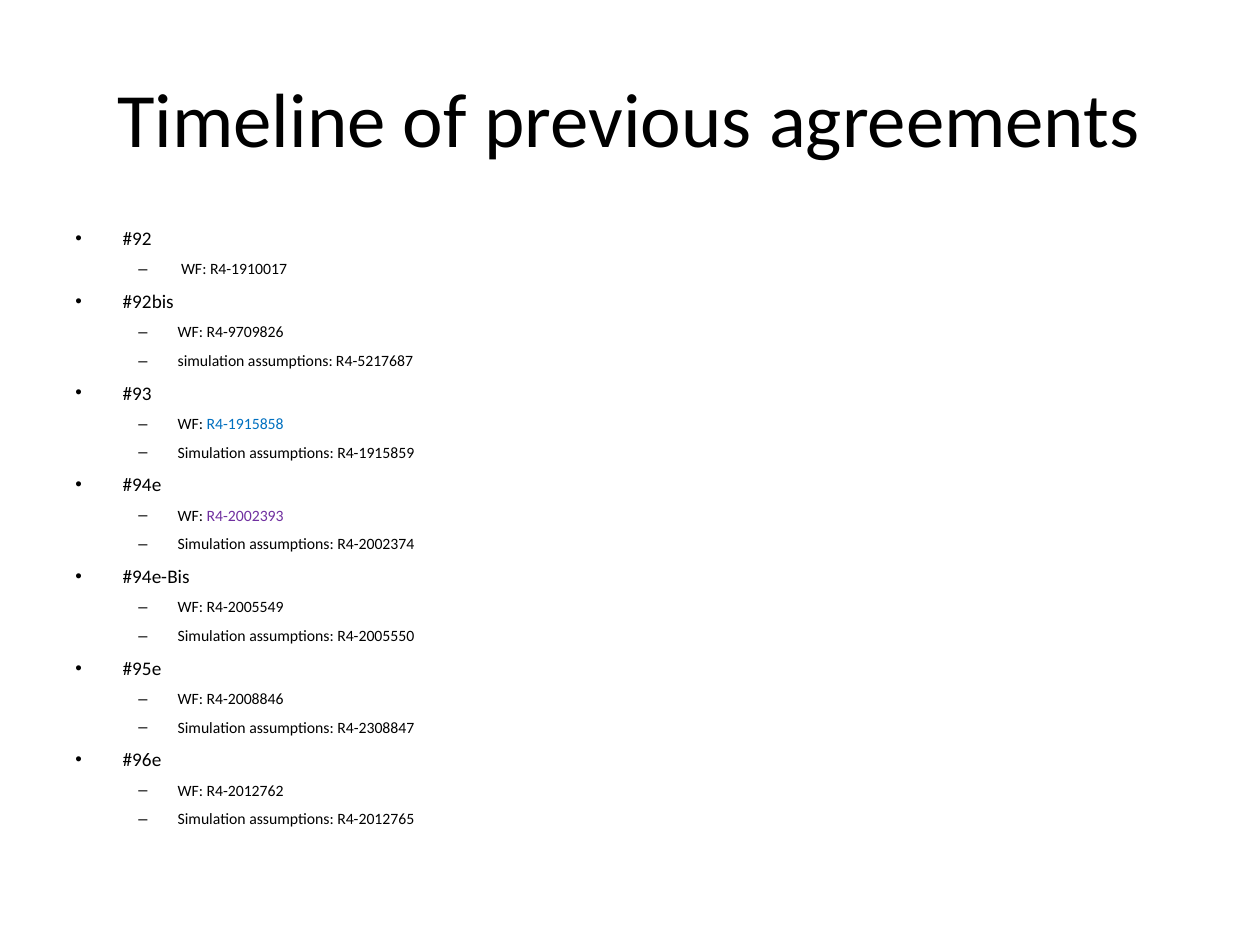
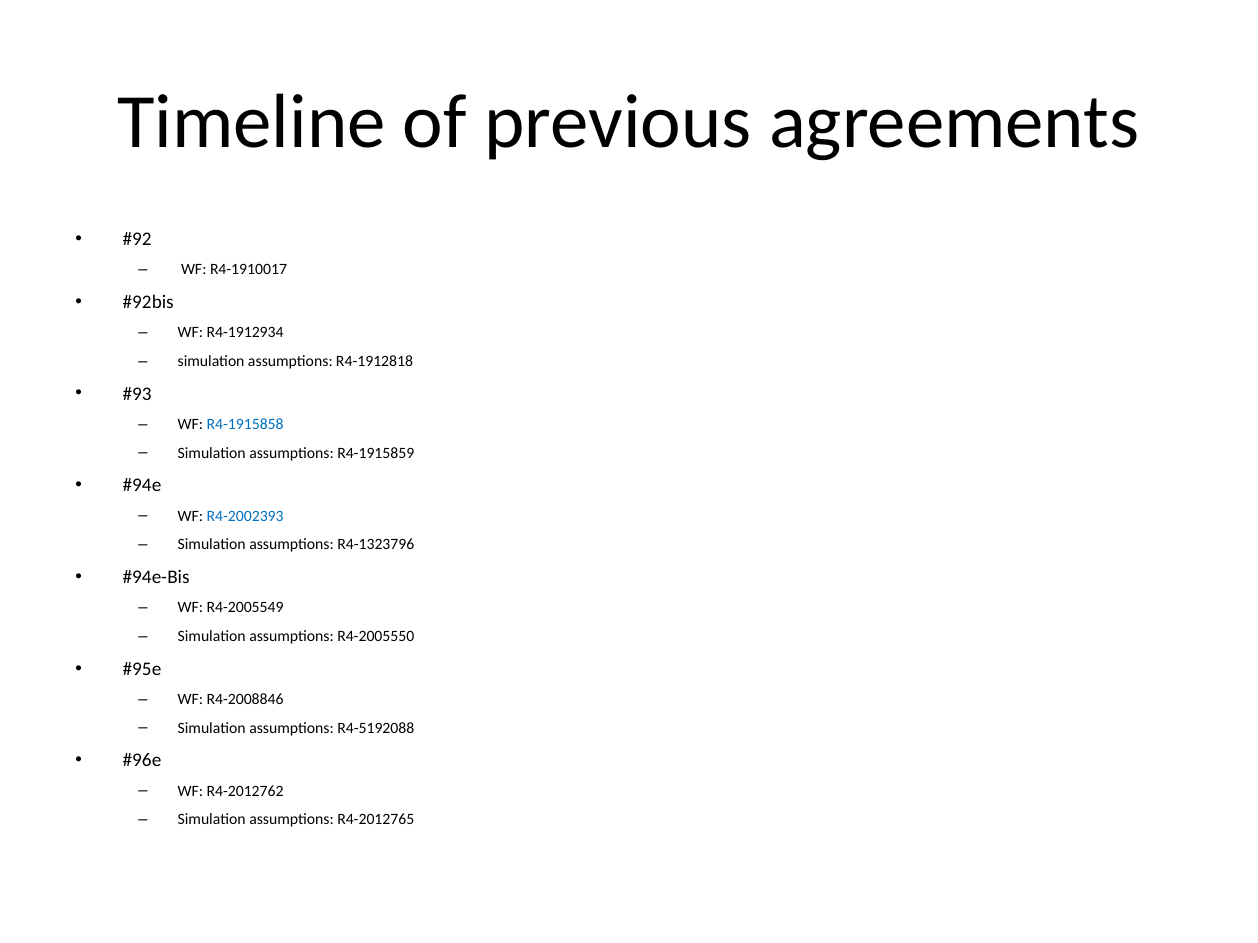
R4-9709826: R4-9709826 -> R4-1912934
R4-5217687: R4-5217687 -> R4-1912818
R4-2002393 colour: purple -> blue
R4-2002374: R4-2002374 -> R4-1323796
R4-2308847: R4-2308847 -> R4-5192088
